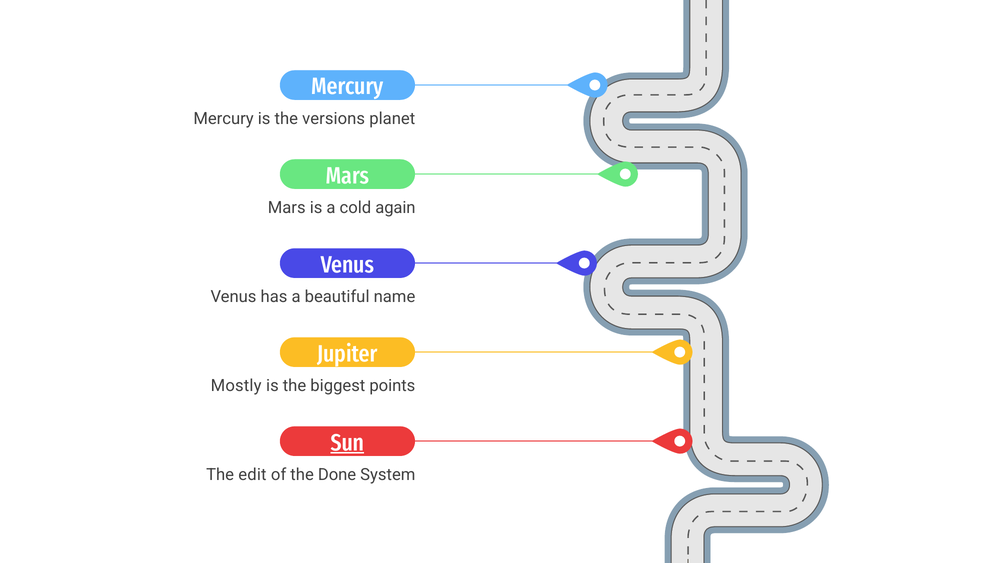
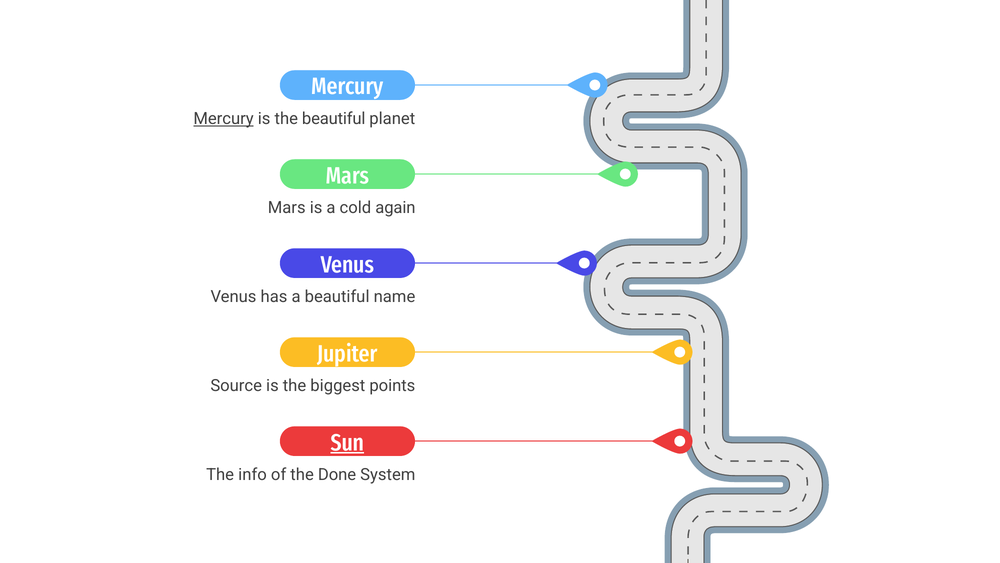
Mercury at (224, 119) underline: none -> present
the versions: versions -> beautiful
Mostly: Mostly -> Source
edit: edit -> info
